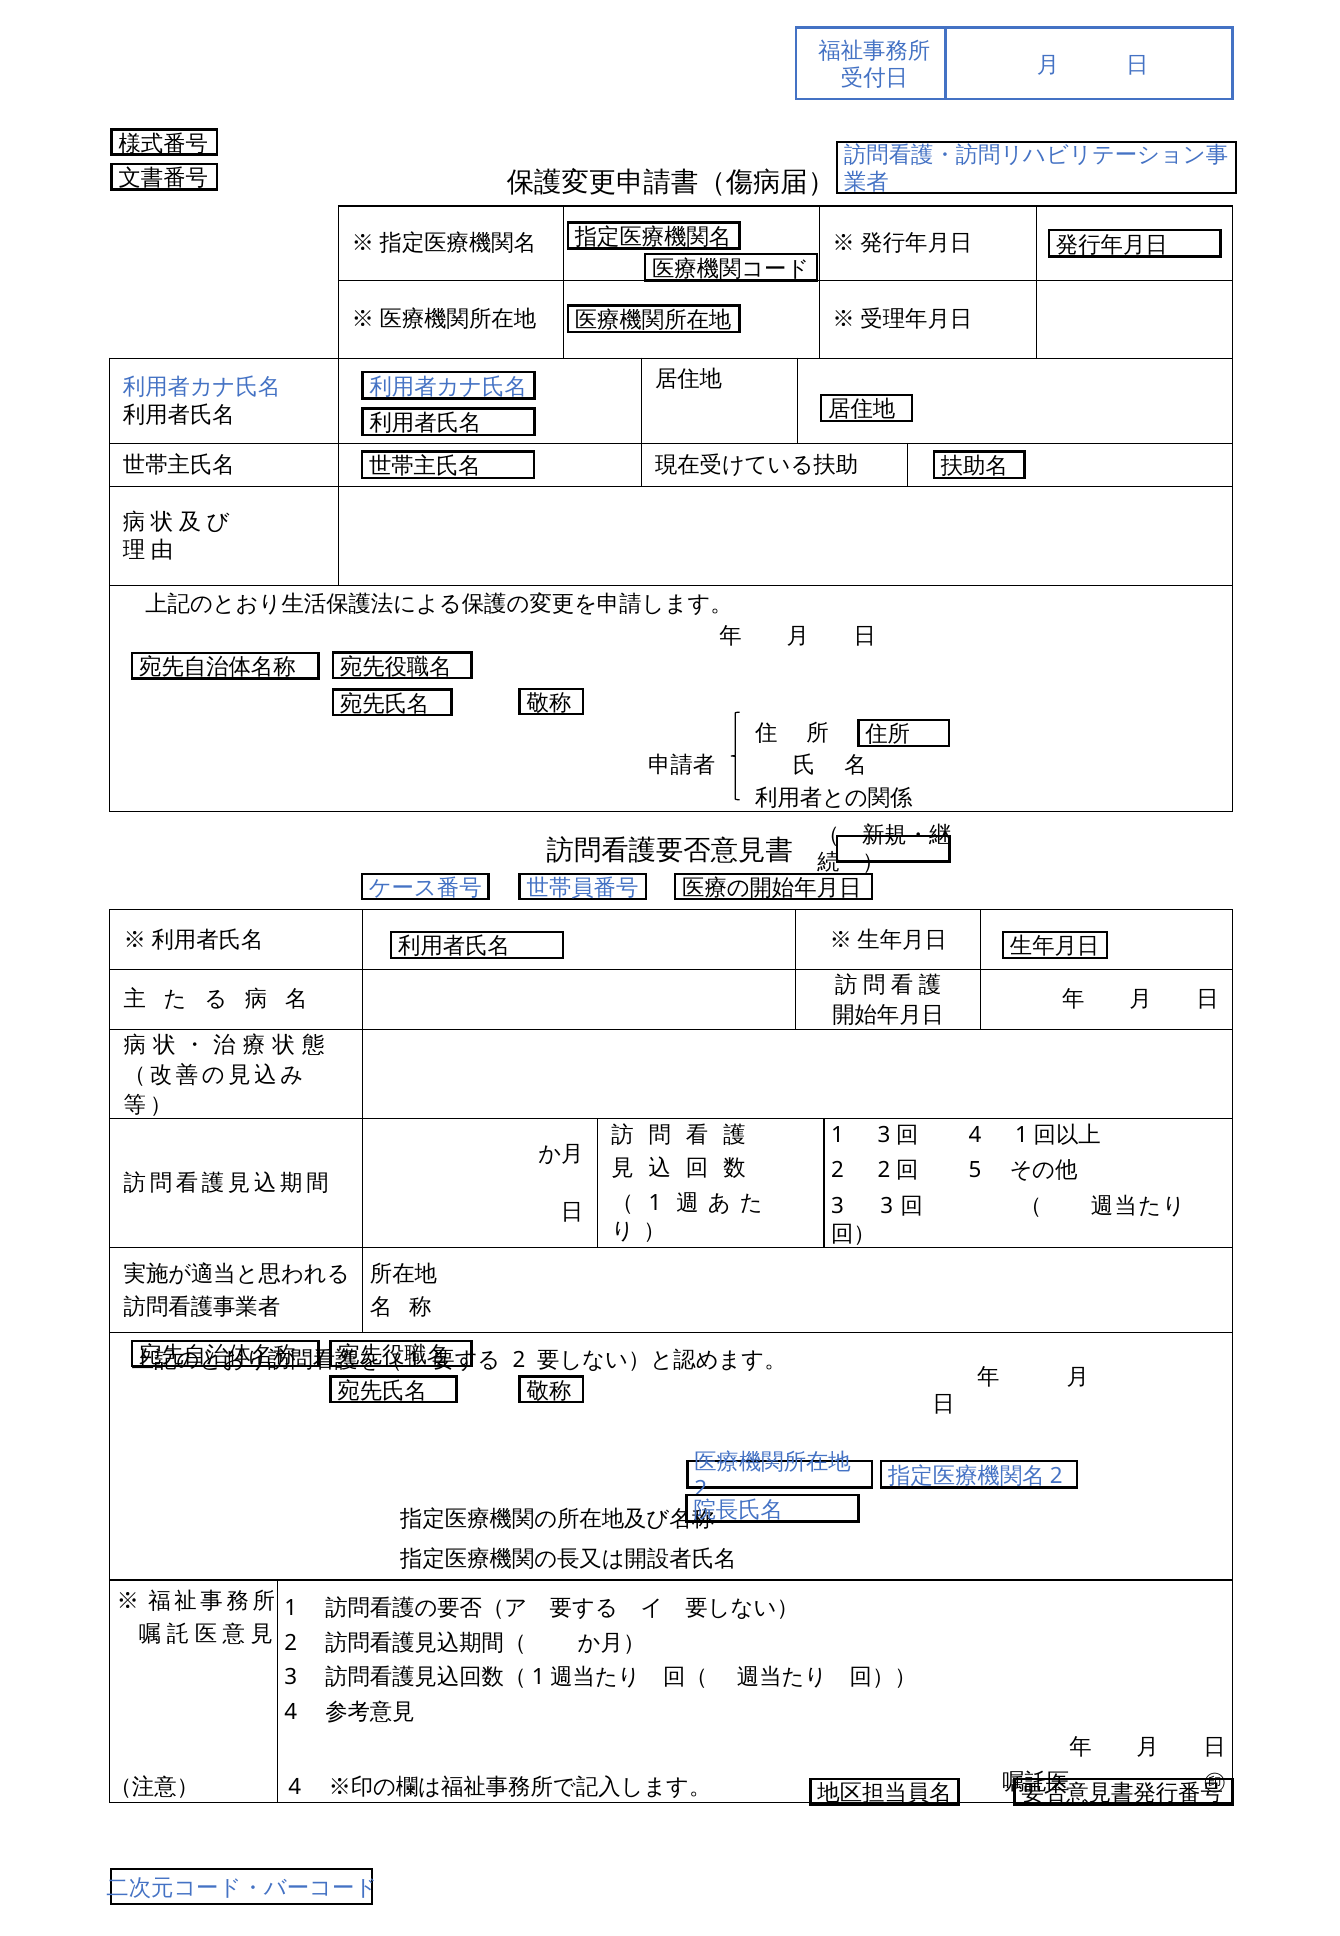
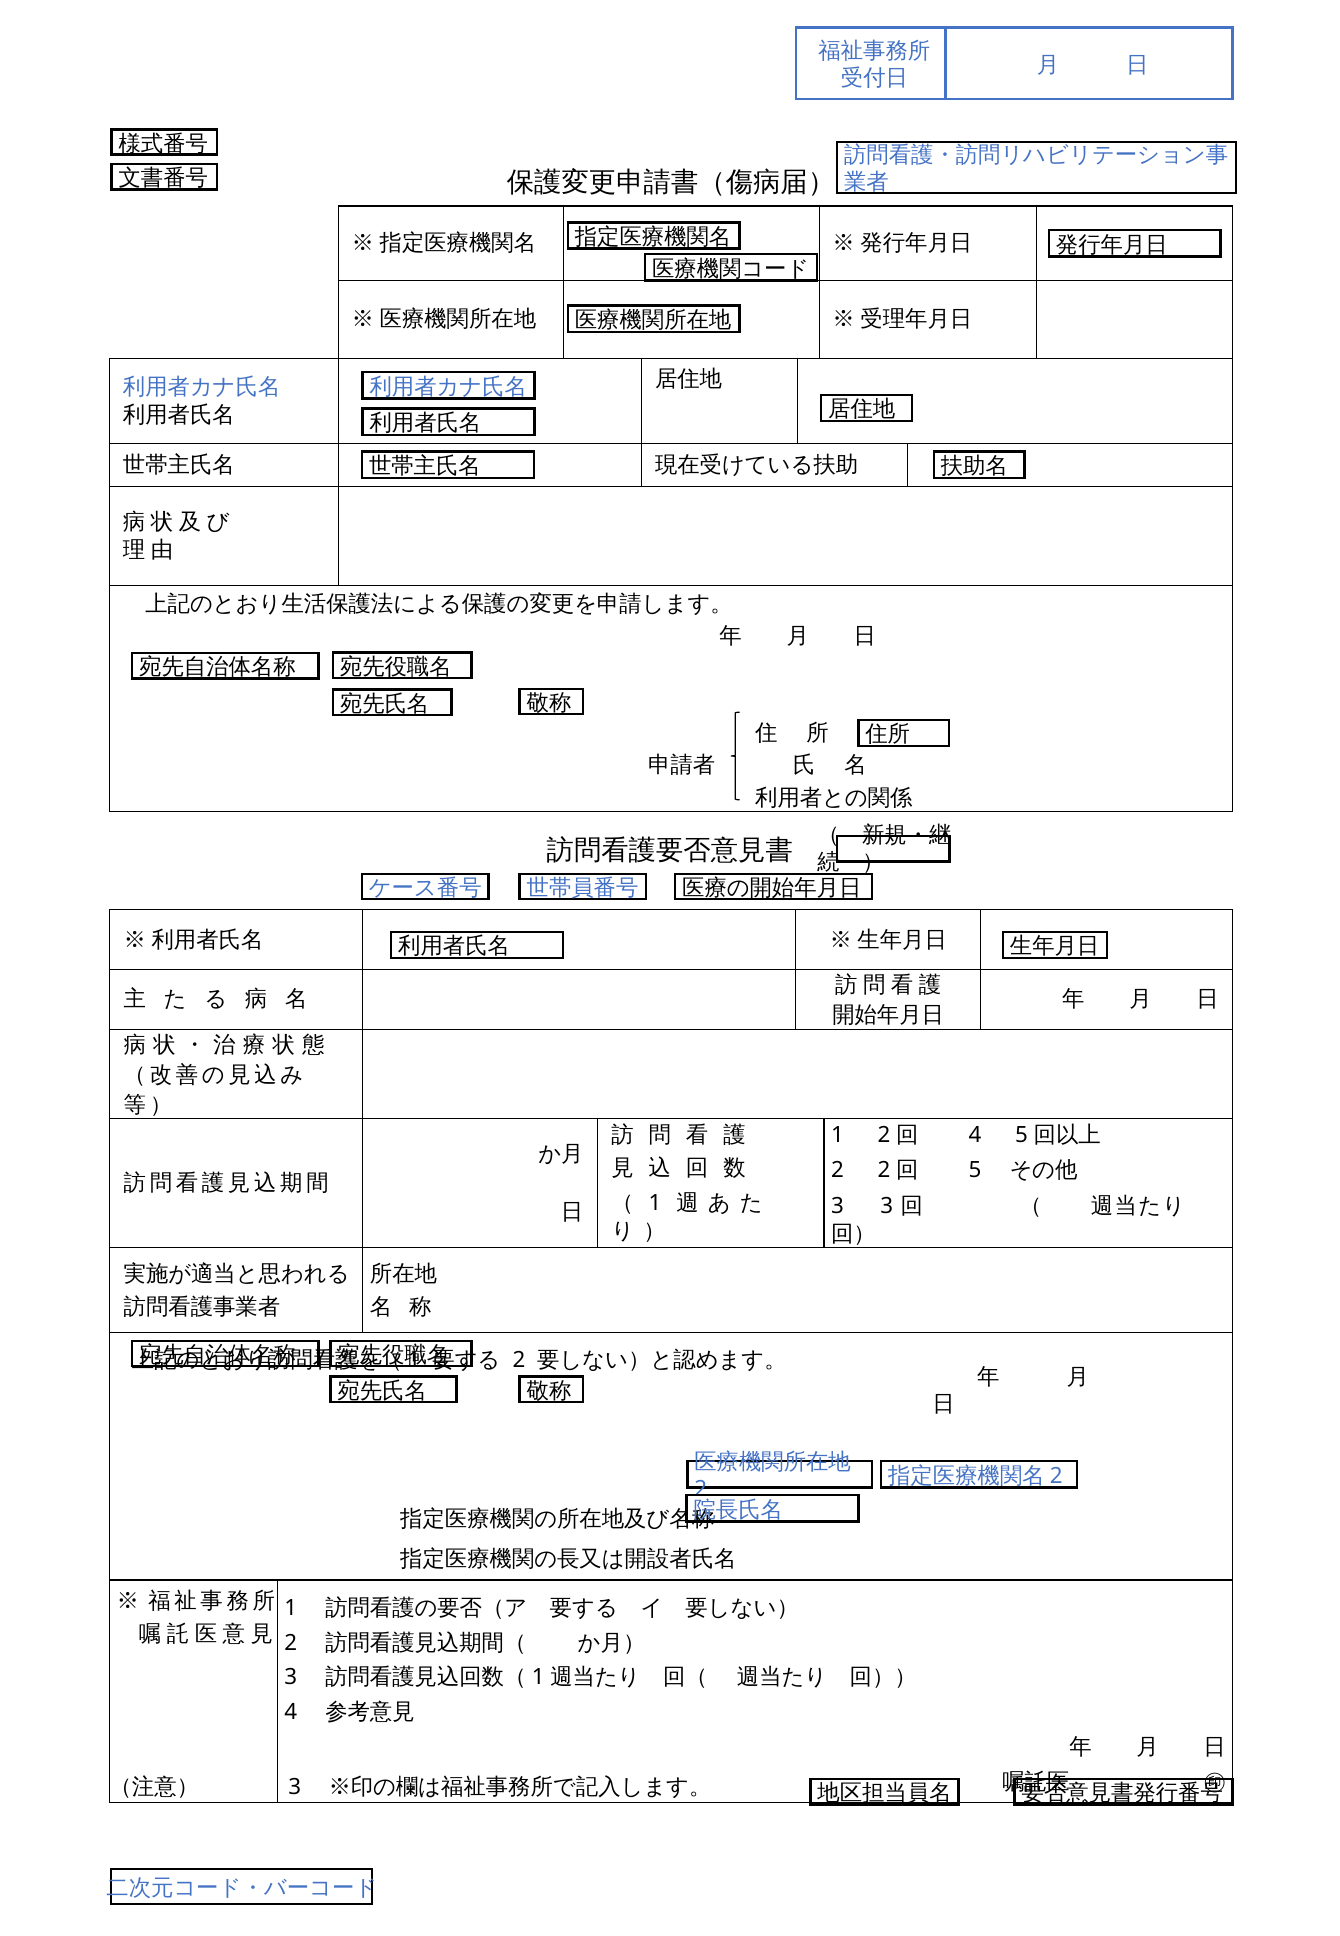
1 3: 3 -> 2
4 1: 1 -> 5
4 at (295, 1787): 4 -> 3
